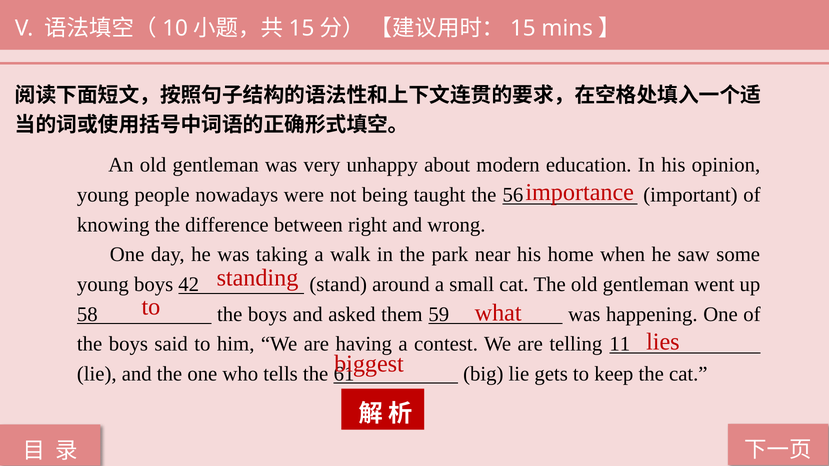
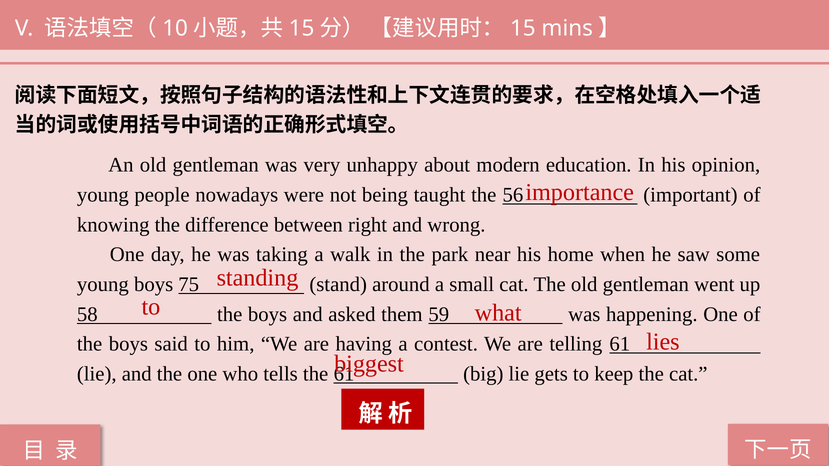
42: 42 -> 75
telling 11: 11 -> 61
